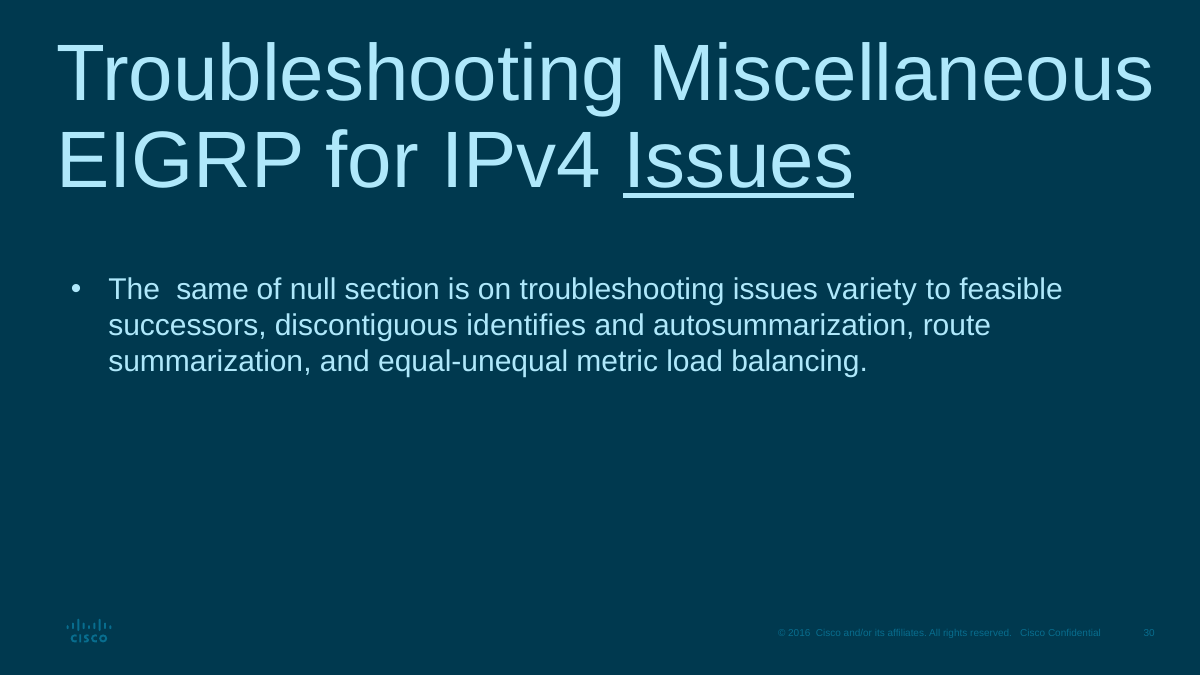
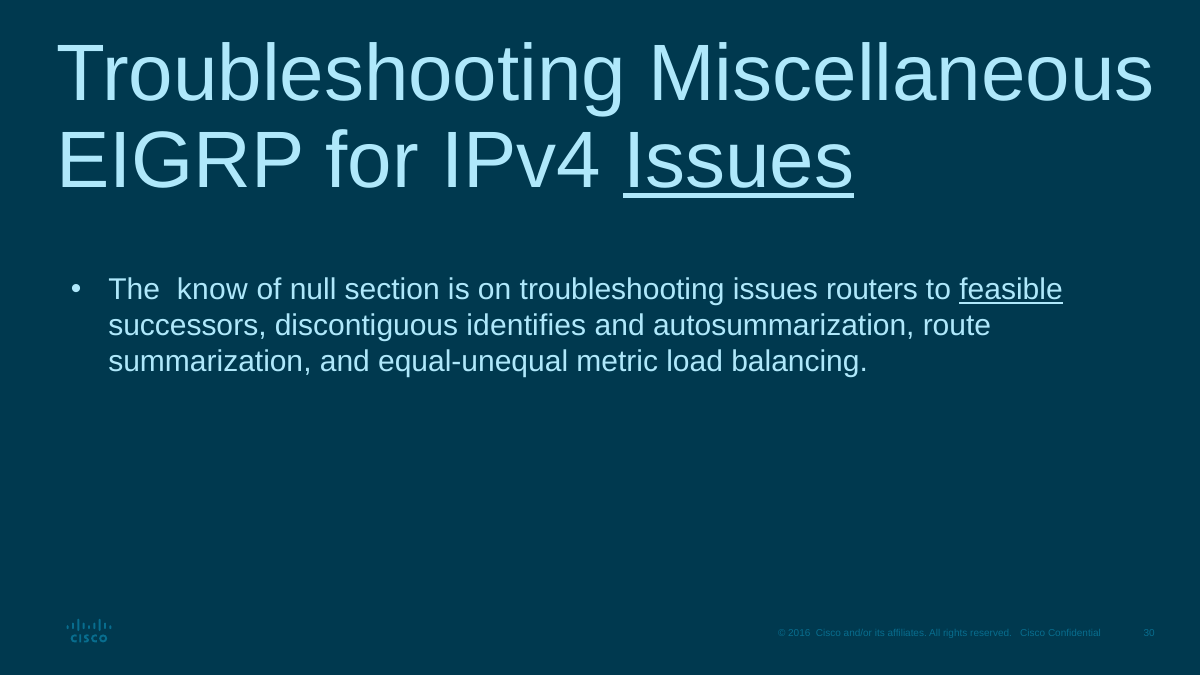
same: same -> know
variety: variety -> routers
feasible underline: none -> present
